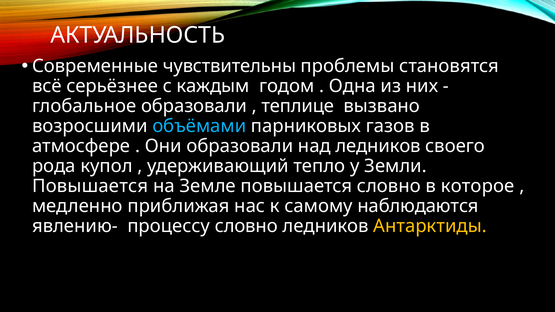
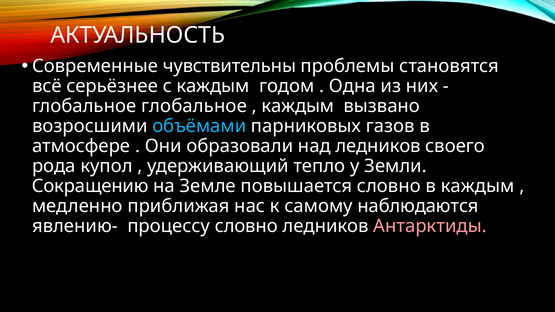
глобальное образовали: образовали -> глобальное
теплице at (298, 106): теплице -> каждым
Повышается at (90, 186): Повышается -> Сокращению
в которое: которое -> каждым
Антарктиды colour: yellow -> pink
